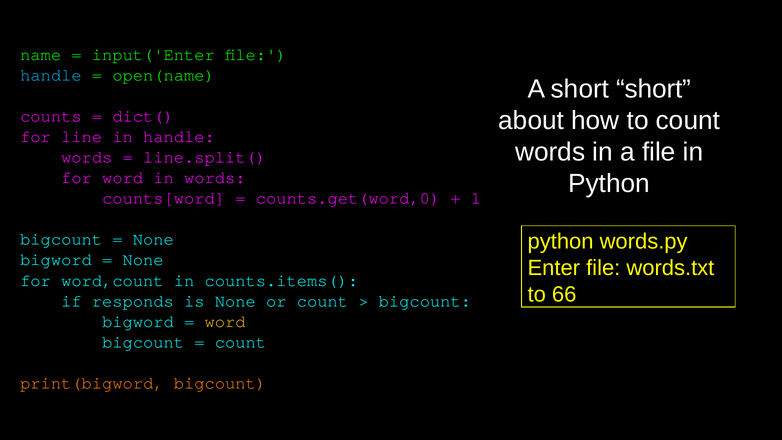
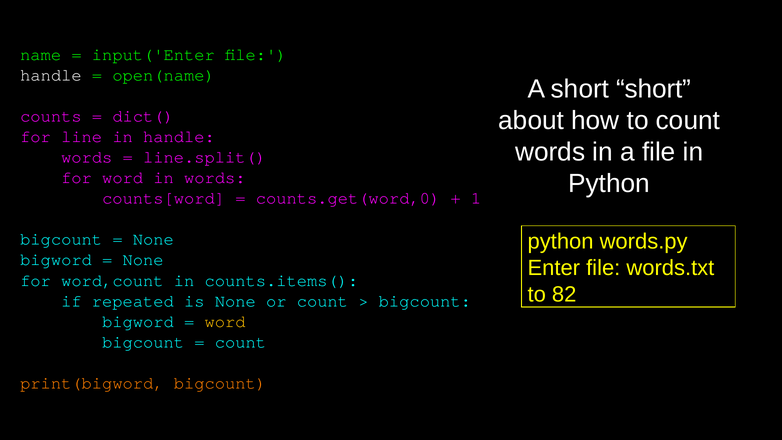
handle at (51, 75) colour: light blue -> white
66: 66 -> 82
responds: responds -> repeated
